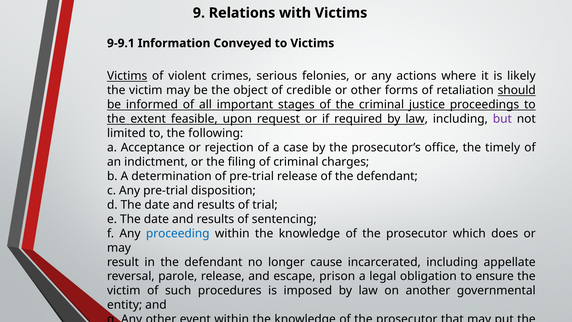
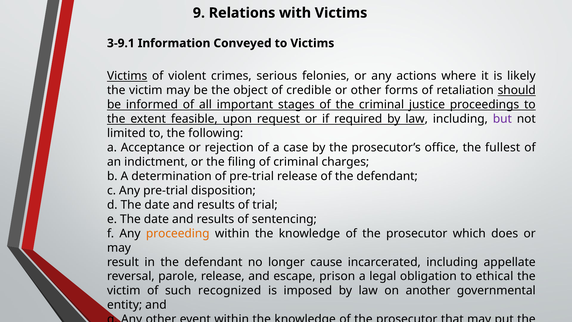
9-9.1: 9-9.1 -> 3-9.1
timely: timely -> fullest
proceeding colour: blue -> orange
ensure: ensure -> ethical
procedures: procedures -> recognized
